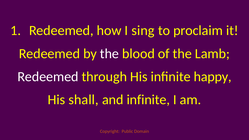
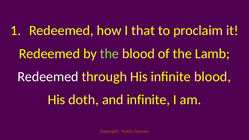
sing: sing -> that
the at (109, 54) colour: white -> light green
infinite happy: happy -> blood
shall: shall -> doth
